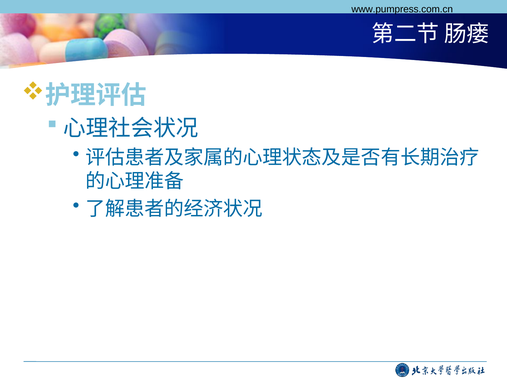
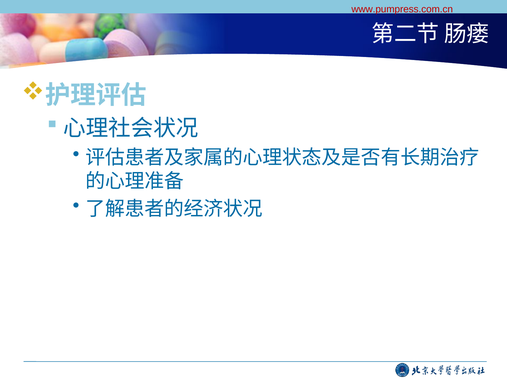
www.pumpress.com.cn colour: black -> red
